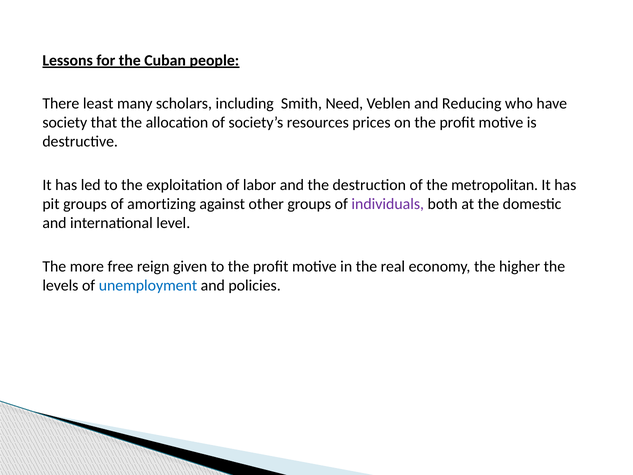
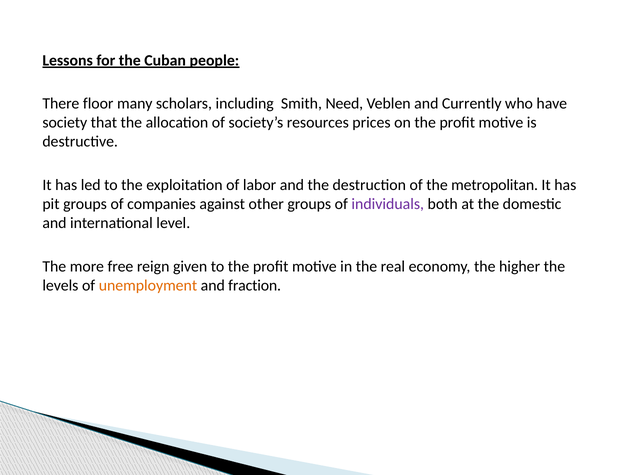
least: least -> floor
Reducing: Reducing -> Currently
amortizing: amortizing -> companies
unemployment colour: blue -> orange
policies: policies -> fraction
